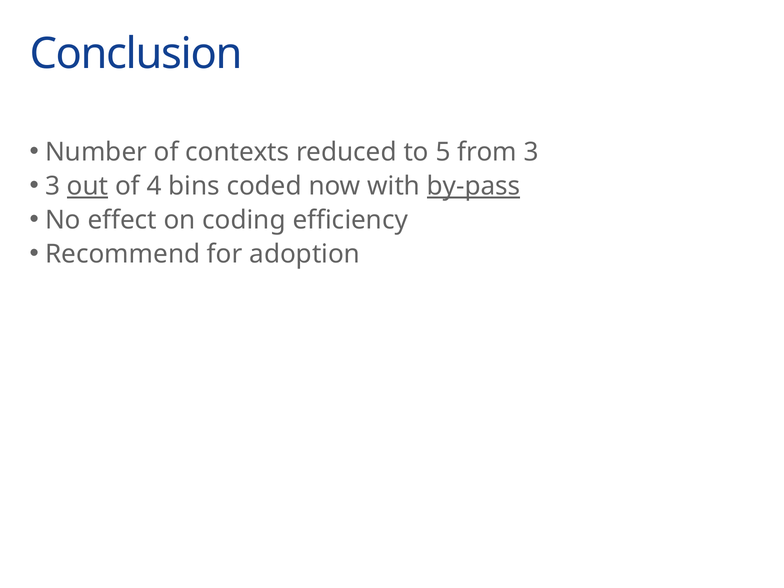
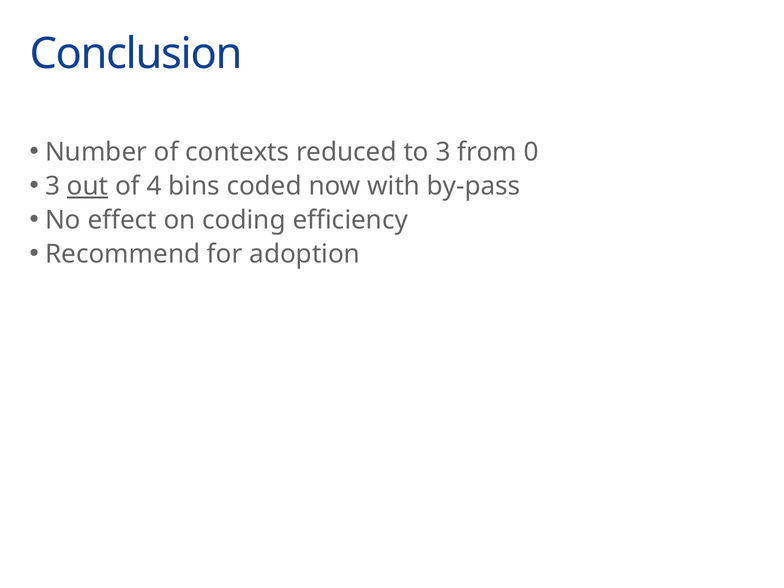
to 5: 5 -> 3
from 3: 3 -> 0
by-pass underline: present -> none
